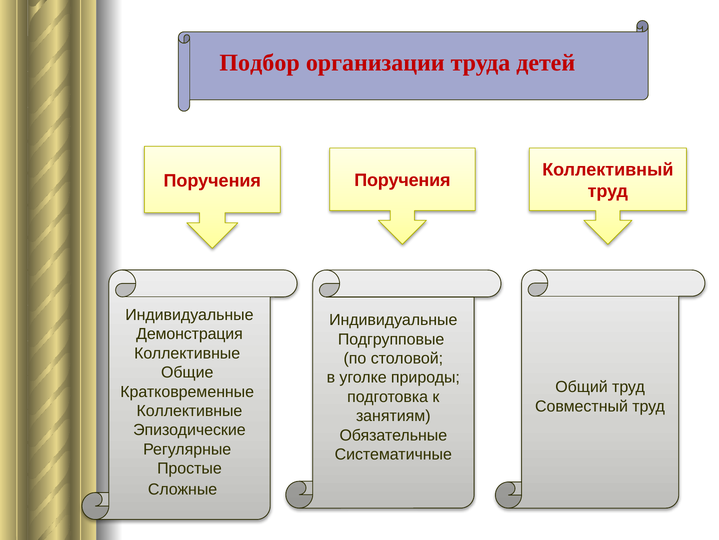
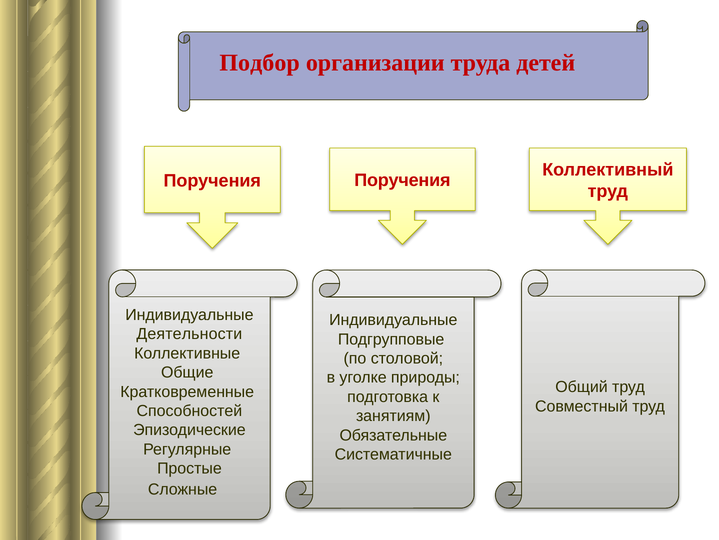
Демонстрация: Демонстрация -> Деятельности
Коллективные at (189, 410): Коллективные -> Способностей
